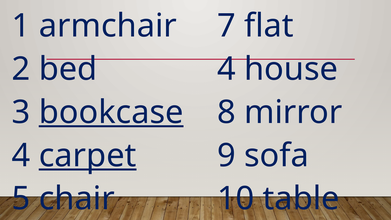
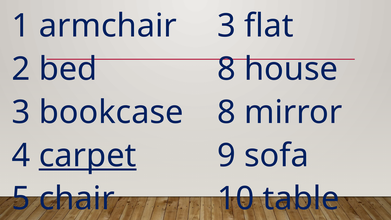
armchair 7: 7 -> 3
bed 4: 4 -> 8
bookcase underline: present -> none
